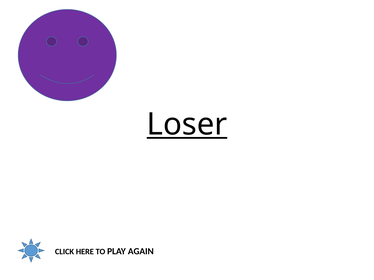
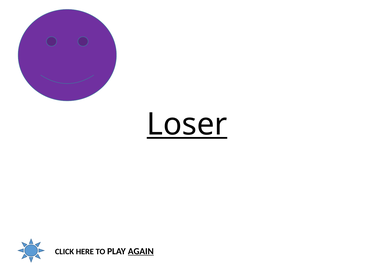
AGAIN underline: none -> present
